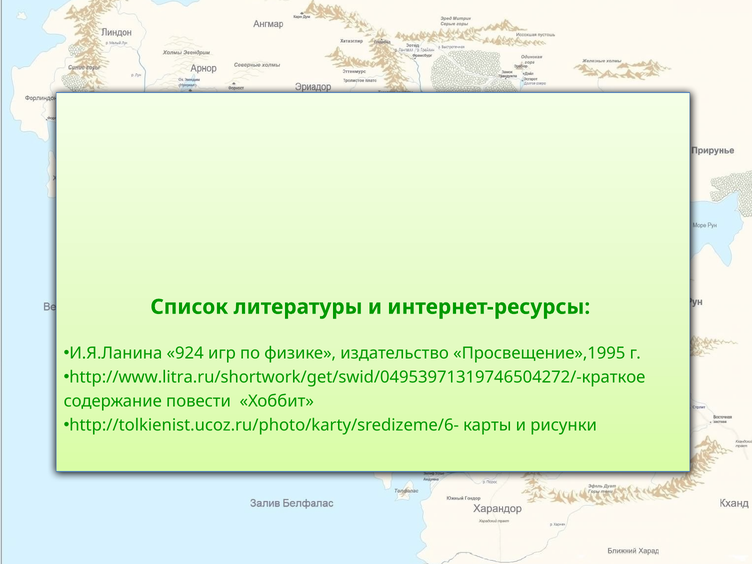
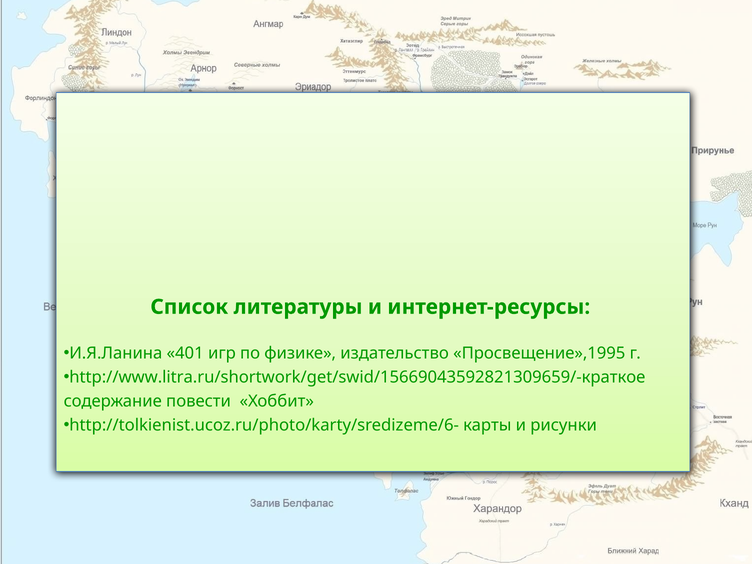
924: 924 -> 401
http://www.litra.ru/shortwork/get/swid/04953971319746504272/-краткое: http://www.litra.ru/shortwork/get/swid/04953971319746504272/-краткое -> http://www.litra.ru/shortwork/get/swid/15669043592821309659/-краткое
